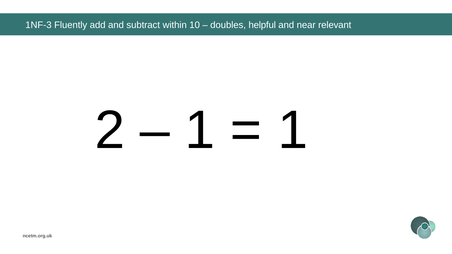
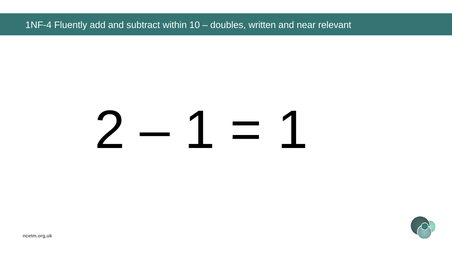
1NF-3: 1NF-3 -> 1NF-4
helpful: helpful -> written
